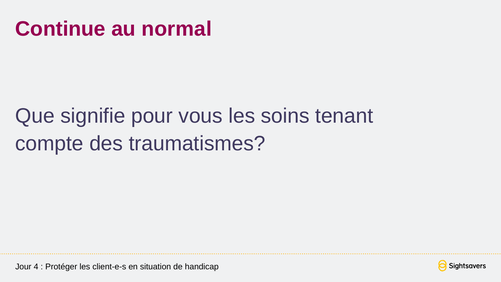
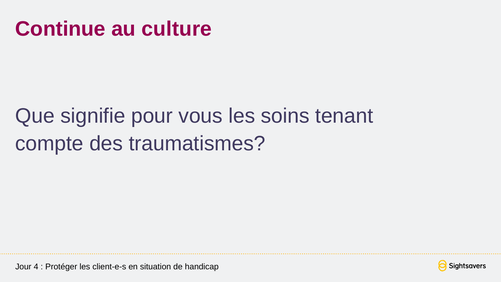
normal: normal -> culture
